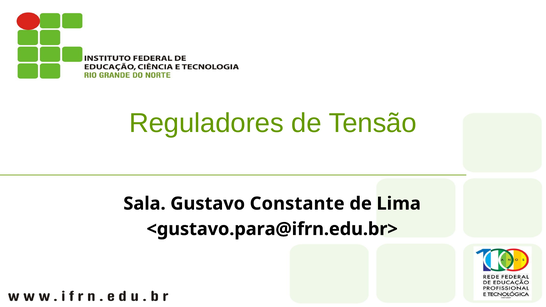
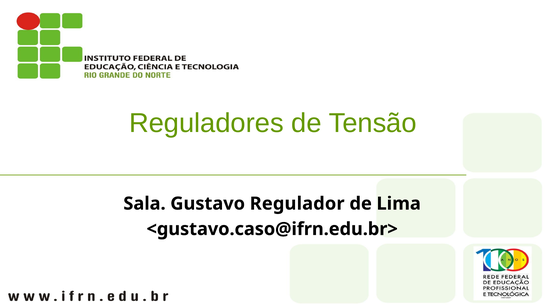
Constante: Constante -> Regulador
<gustavo.para@ifrn.edu.br>: <gustavo.para@ifrn.edu.br> -> <gustavo.caso@ifrn.edu.br>
